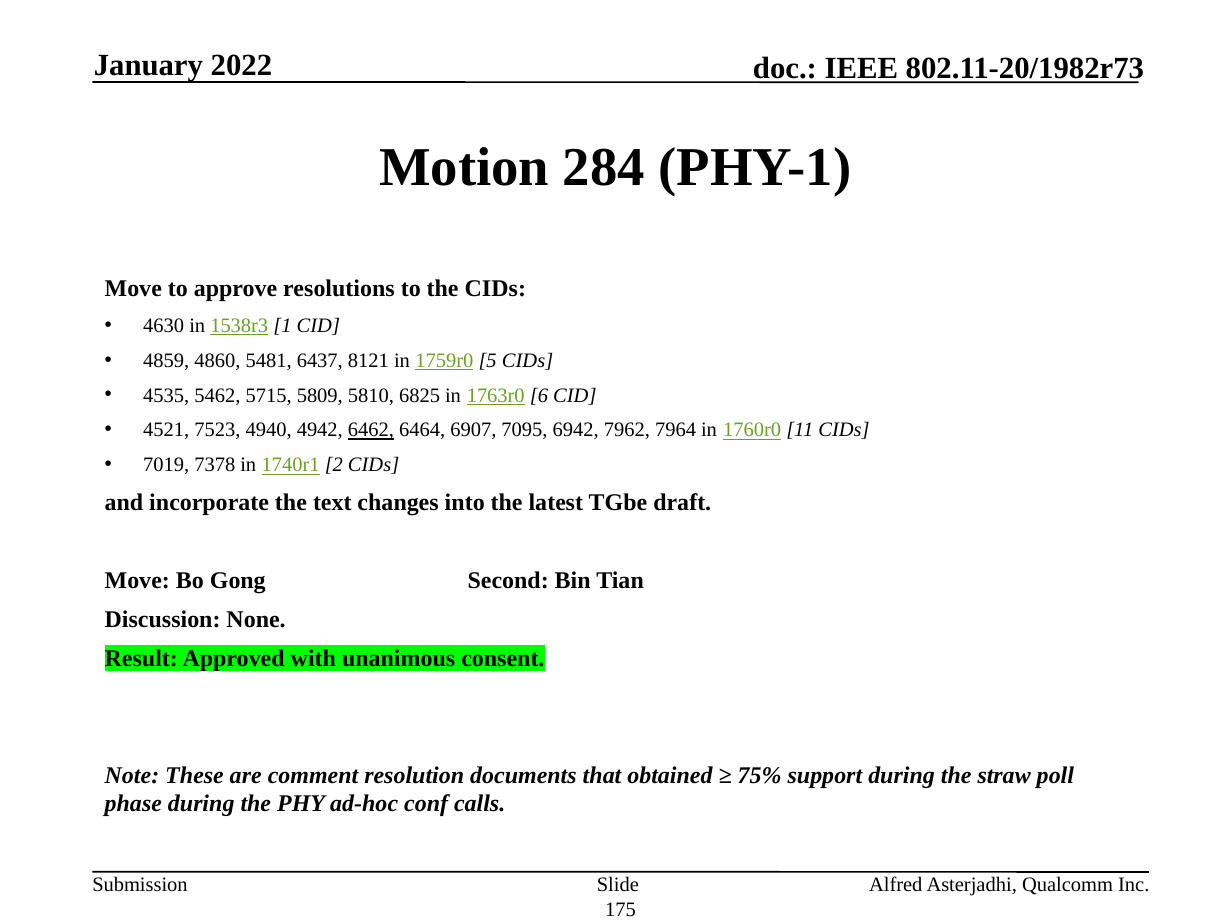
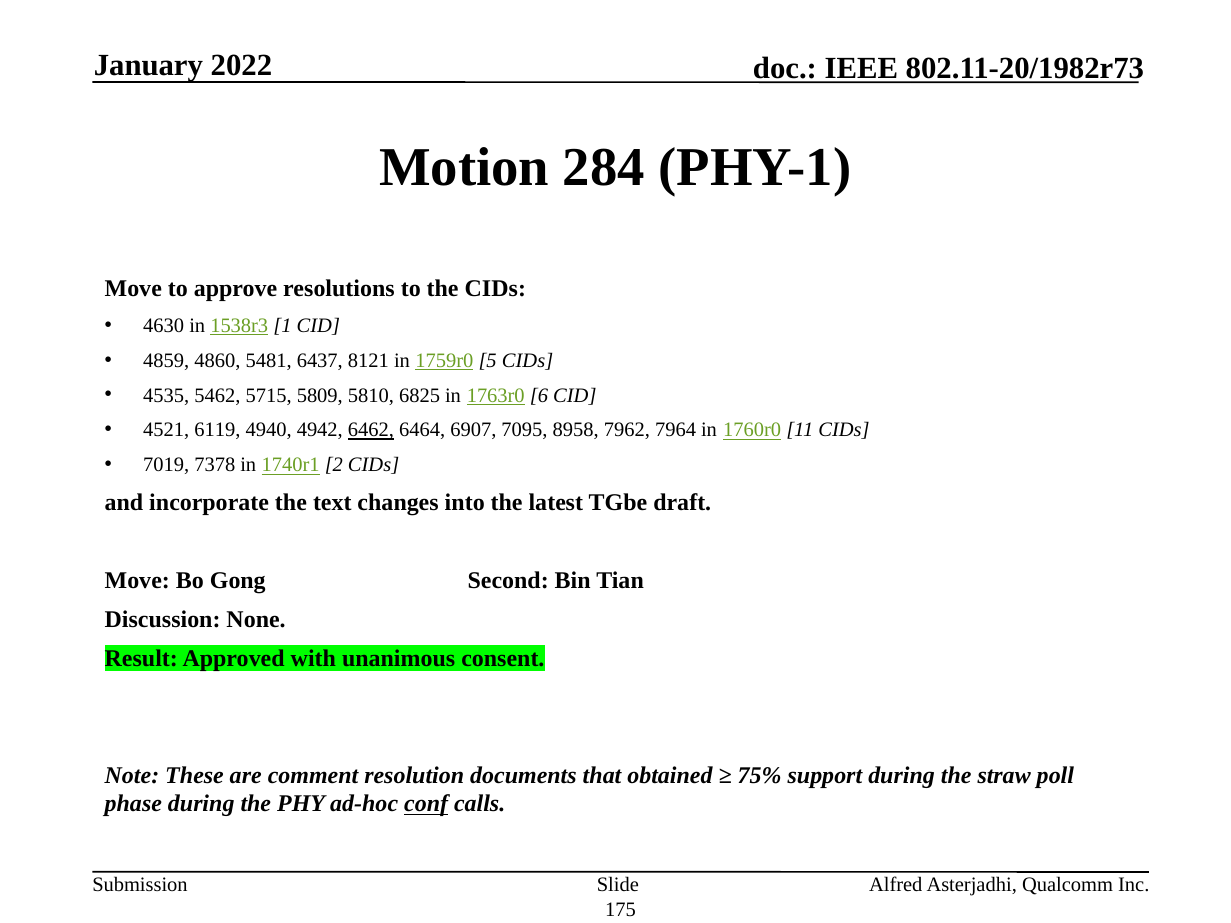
7523: 7523 -> 6119
6942: 6942 -> 8958
conf underline: none -> present
